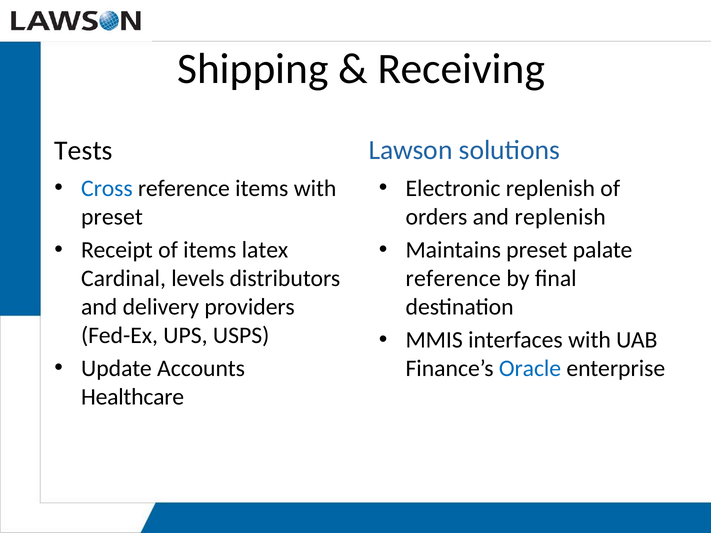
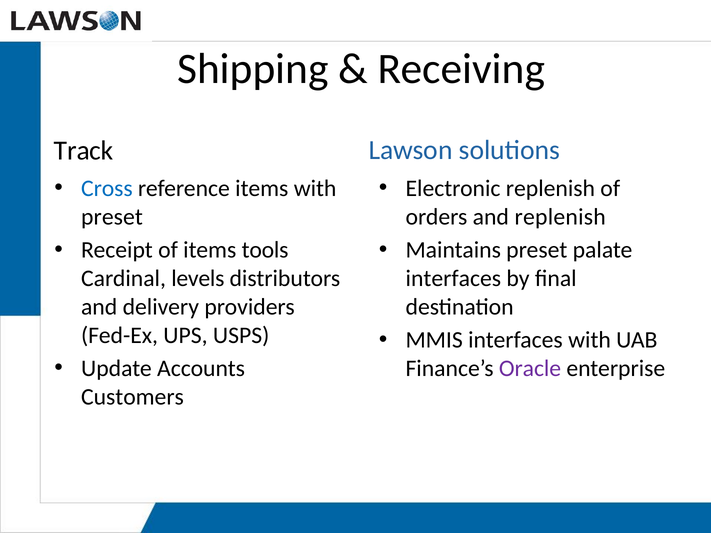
Tests: Tests -> Track
latex: latex -> tools
reference at (453, 279): reference -> interfaces
Oracle colour: blue -> purple
Healthcare: Healthcare -> Customers
